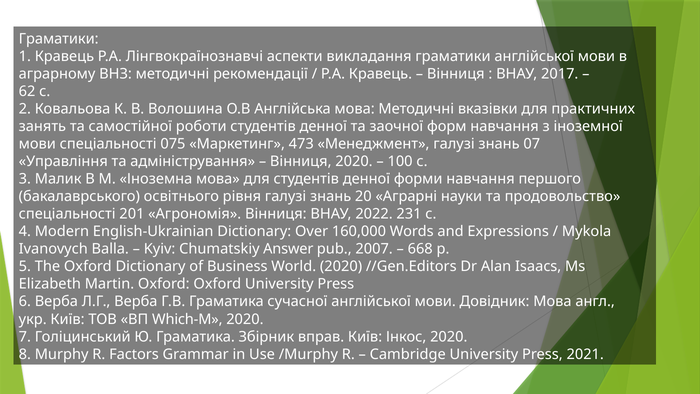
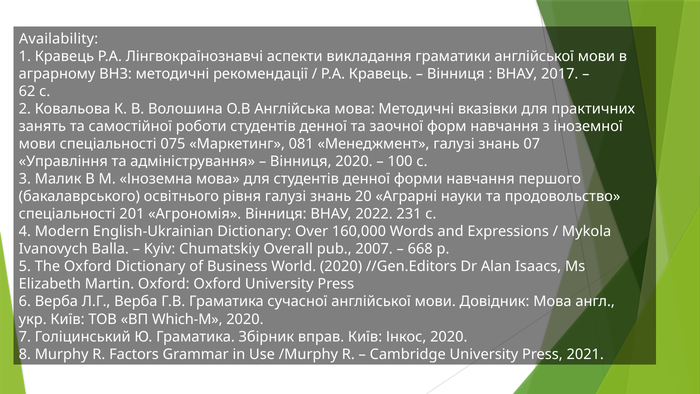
Граматики at (59, 39): Граматики -> Availability
473: 473 -> 081
Answer: Answer -> Overall
